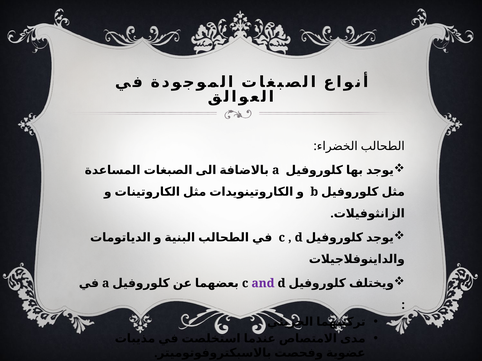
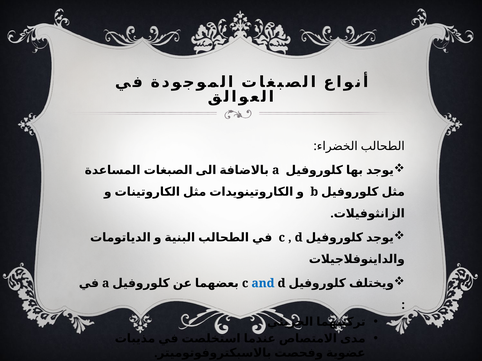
and colour: purple -> blue
